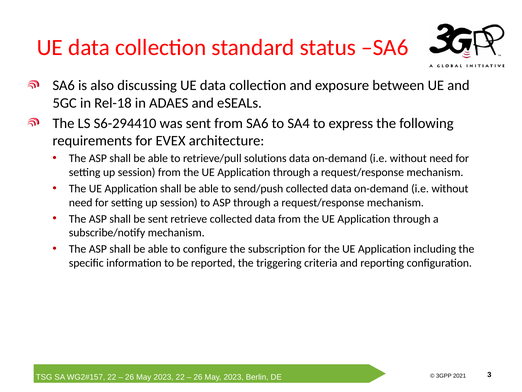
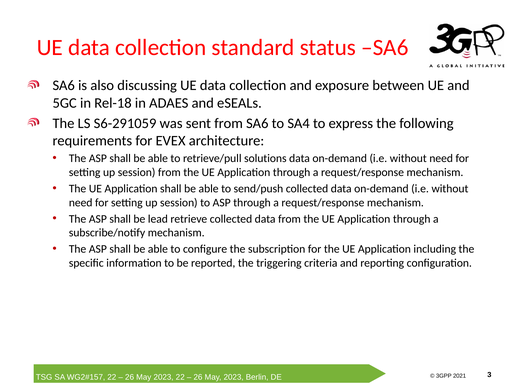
S6-294410: S6-294410 -> S6-291059
be sent: sent -> lead
